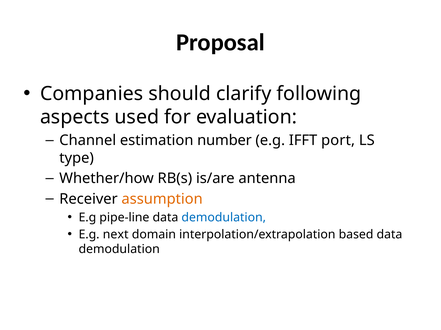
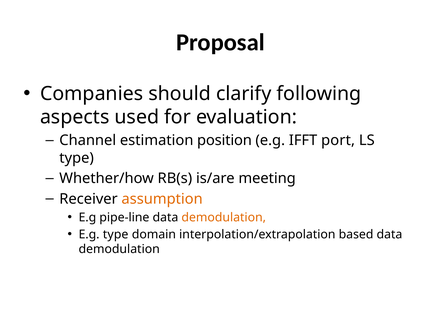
number: number -> position
antenna: antenna -> meeting
demodulation at (224, 218) colour: blue -> orange
E.g next: next -> type
